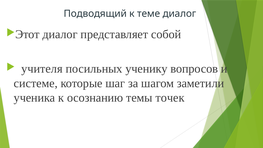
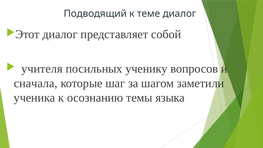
системе: системе -> сначала
точек: точек -> языка
